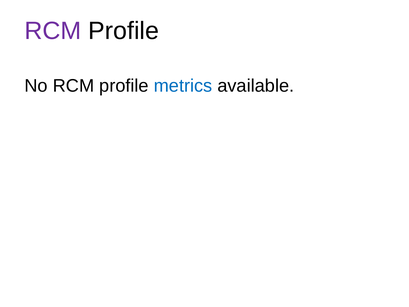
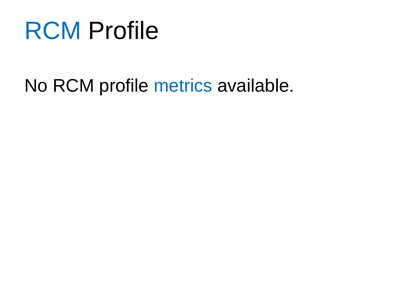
RCM at (53, 31) colour: purple -> blue
